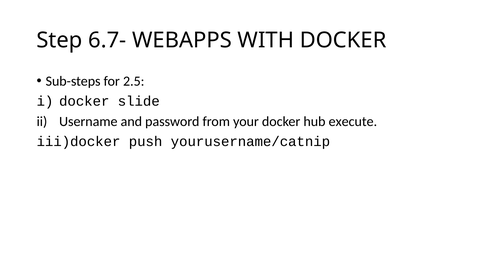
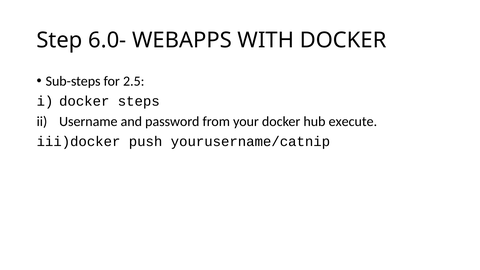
6.7-: 6.7- -> 6.0-
slide: slide -> steps
